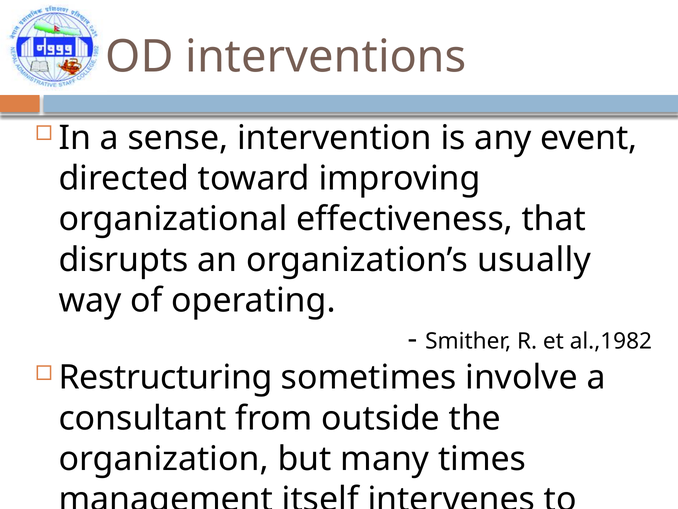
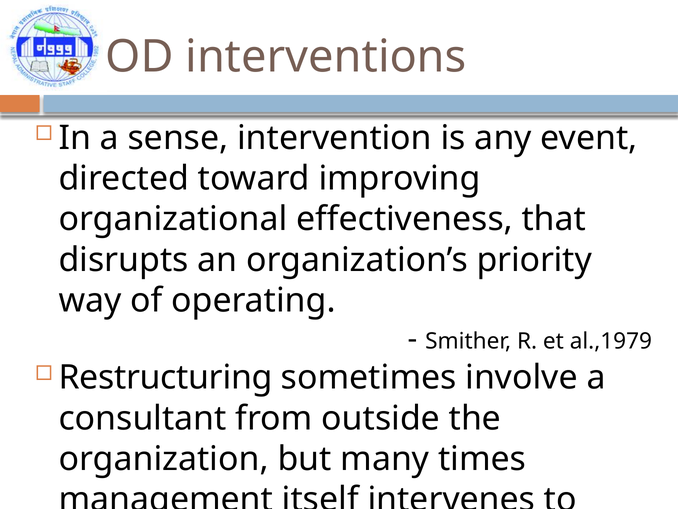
usually: usually -> priority
al.,1982: al.,1982 -> al.,1979
